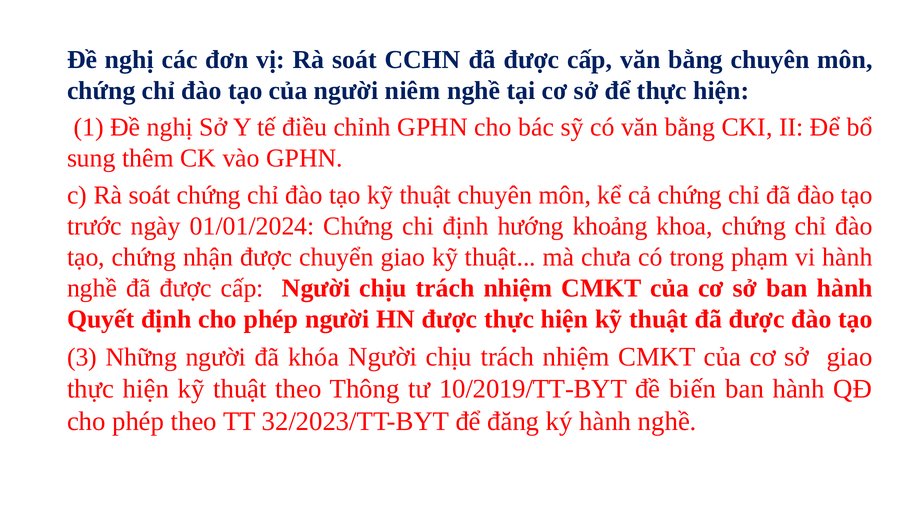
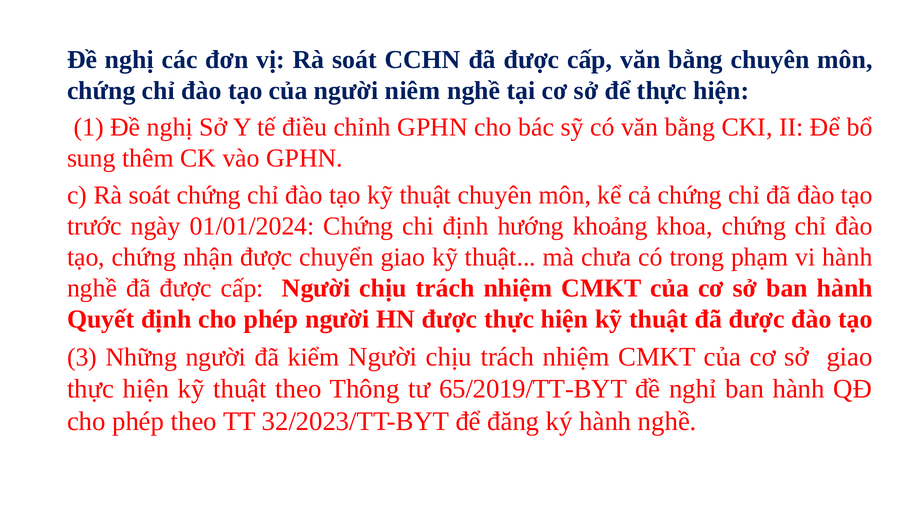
khóa: khóa -> kiểm
10/2019/TT-BYT: 10/2019/TT-BYT -> 65/2019/TT-BYT
biến: biến -> nghỉ
